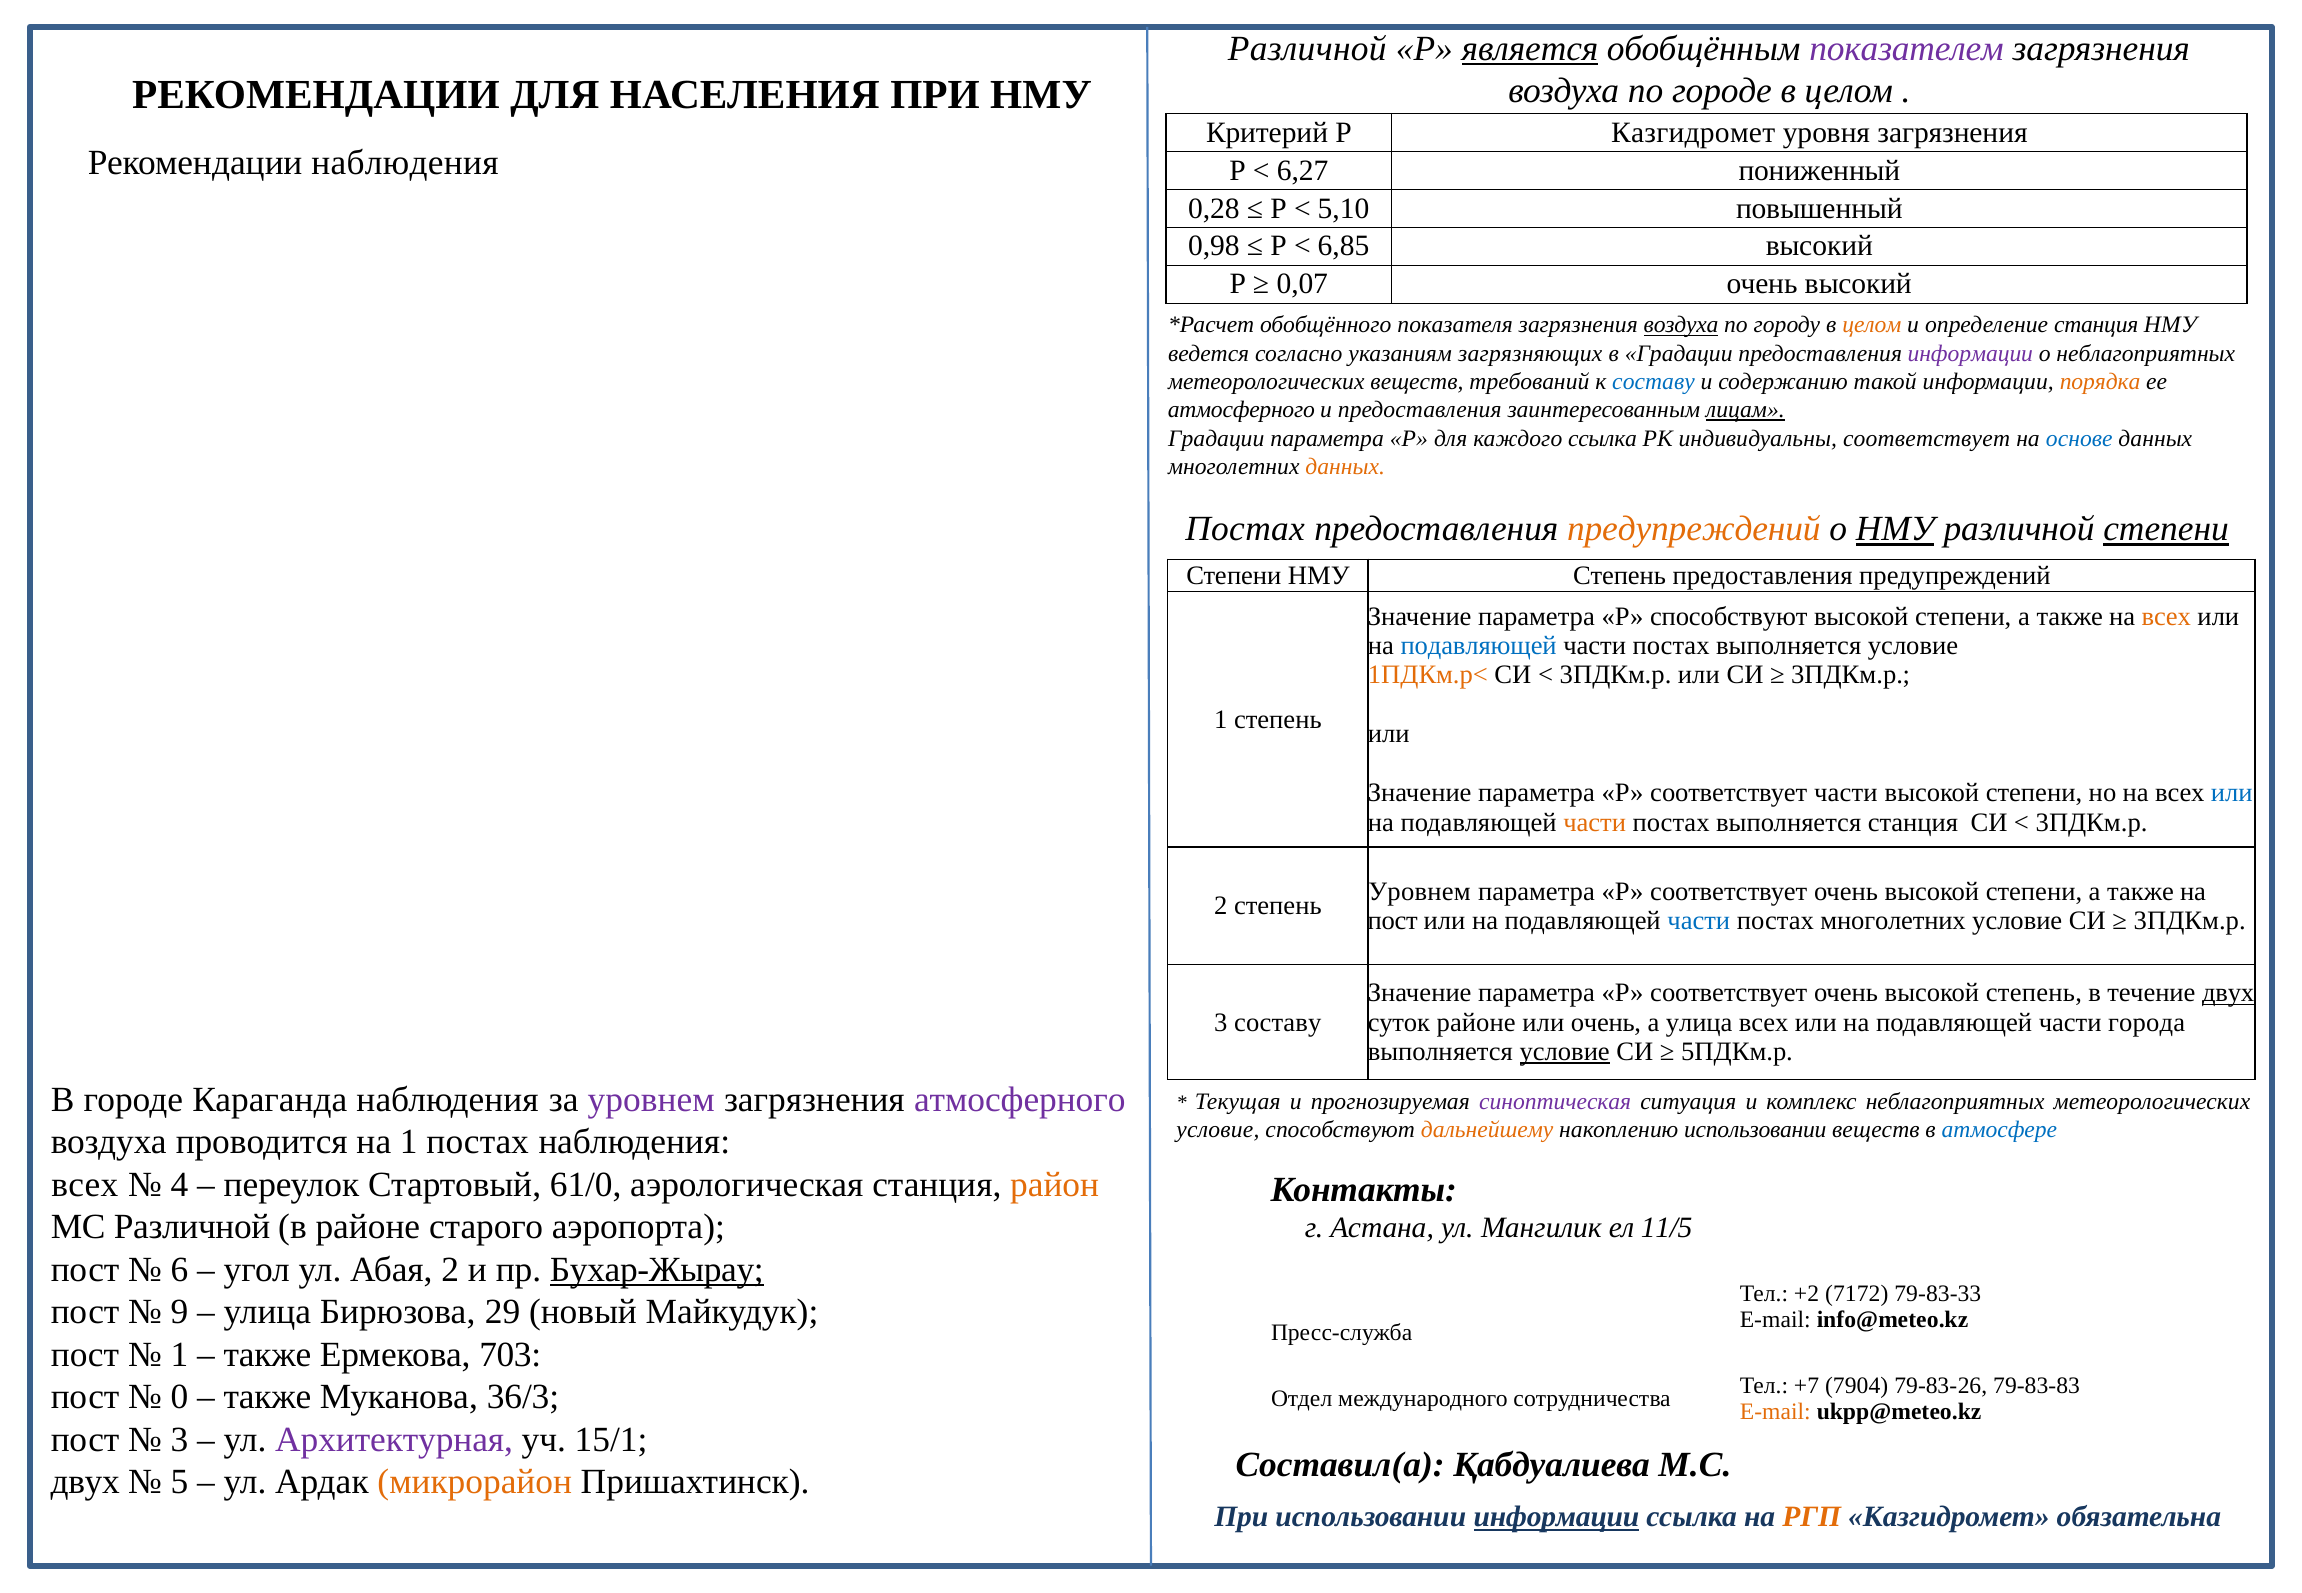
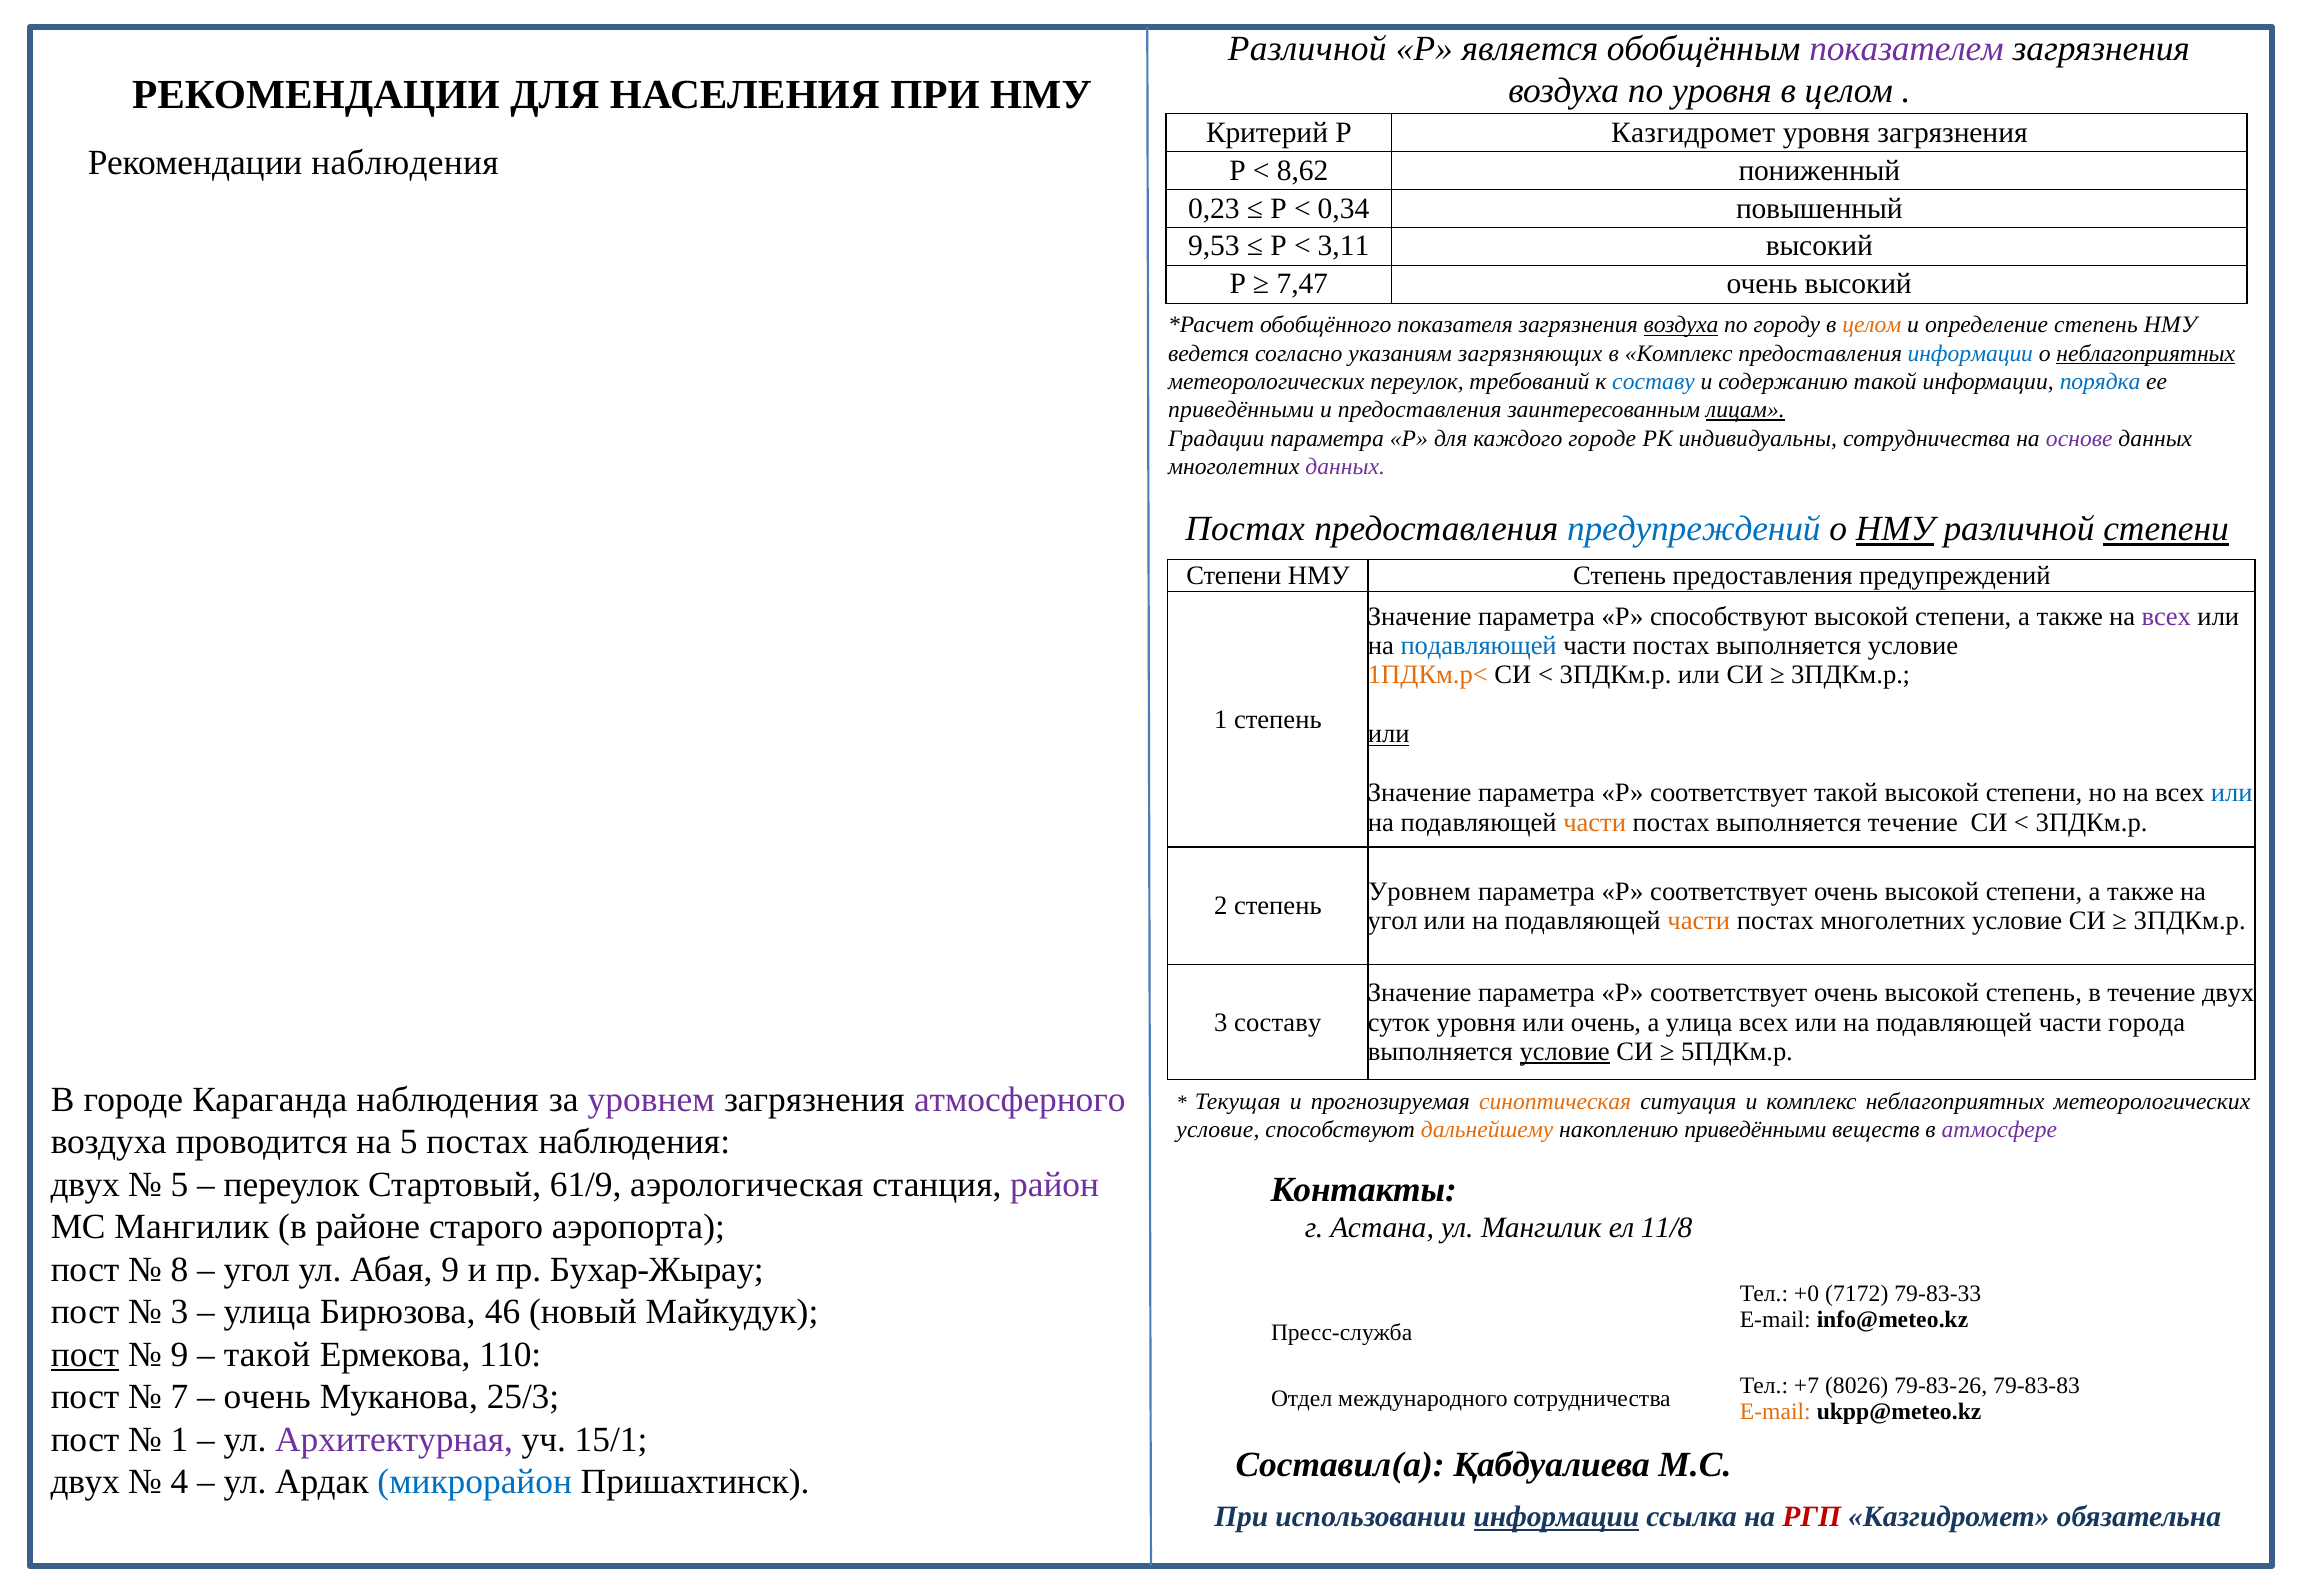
является underline: present -> none
по городе: городе -> уровня
6,27: 6,27 -> 8,62
0,28: 0,28 -> 0,23
5,10: 5,10 -> 0,34
0,98: 0,98 -> 9,53
6,85: 6,85 -> 3,11
0,07: 0,07 -> 7,47
определение станция: станция -> степень
в Градации: Градации -> Комплекс
информации at (1970, 354) colour: purple -> blue
неблагоприятных at (2146, 354) underline: none -> present
метеорологических веществ: веществ -> переулок
порядка colour: orange -> blue
атмосферного at (1241, 410): атмосферного -> приведёнными
каждого ссылка: ссылка -> городе
индивидуальны соответствует: соответствует -> сотрудничества
основе colour: blue -> purple
данных at (1345, 467) colour: orange -> purple
предупреждений at (1694, 530) colour: orange -> blue
всех at (2166, 617) colour: orange -> purple
или at (1389, 734) underline: none -> present
соответствует части: части -> такой
выполняется станция: станция -> течение
пост at (1393, 921): пост -> угол
части at (1699, 921) colour: blue -> orange
двух at (2228, 993) underline: present -> none
суток районе: районе -> уровня
синоптическая colour: purple -> orange
накоплению использовании: использовании -> приведёнными
атмосфере colour: blue -> purple
на 1: 1 -> 5
всех at (85, 1185): всех -> двух
4 at (179, 1185): 4 -> 5
61/0: 61/0 -> 61/9
район colour: orange -> purple
МС Различной: Различной -> Мангилик
11/5: 11/5 -> 11/8
6: 6 -> 8
Абая 2: 2 -> 9
Бухар-Жырау underline: present -> none
+2: +2 -> +0
9 at (179, 1313): 9 -> 3
29: 29 -> 46
пост at (85, 1355) underline: none -> present
1 at (179, 1355): 1 -> 9
также at (267, 1355): также -> такой
703: 703 -> 110
7904: 7904 -> 8026
0: 0 -> 7
также at (267, 1398): также -> очень
36/3: 36/3 -> 25/3
3 at (179, 1440): 3 -> 1
5: 5 -> 4
микрорайон colour: orange -> blue
РГП colour: orange -> red
